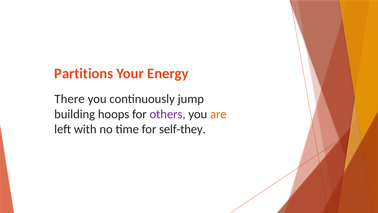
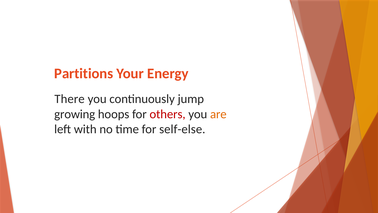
building: building -> growing
others colour: purple -> red
self-they: self-they -> self-else
